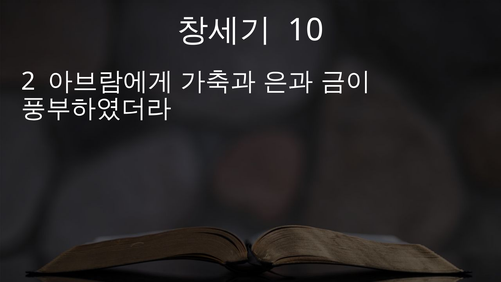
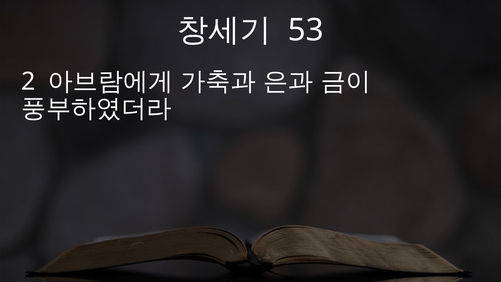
10: 10 -> 53
